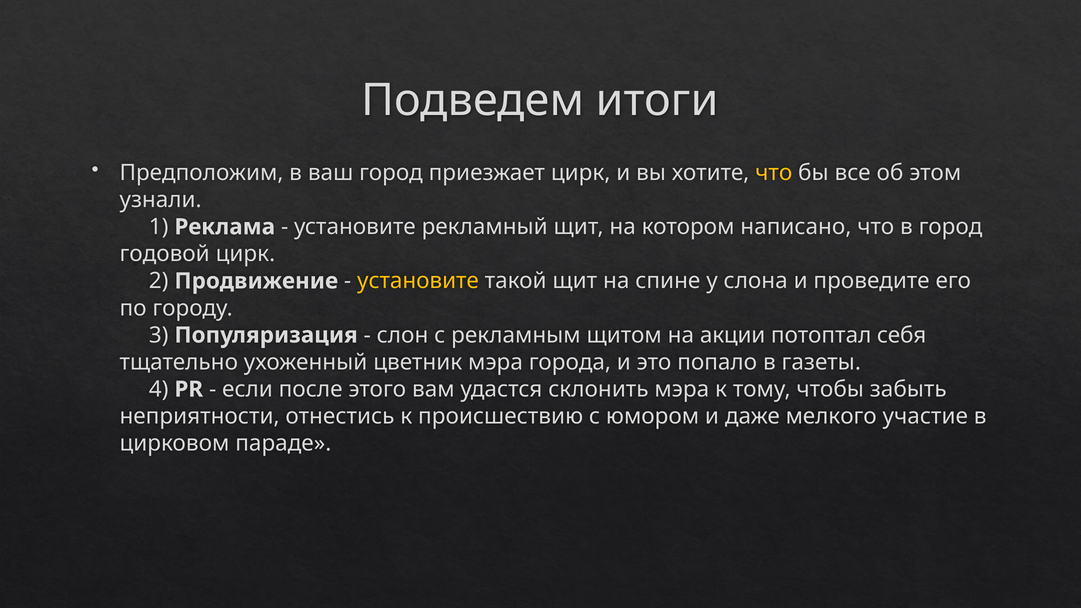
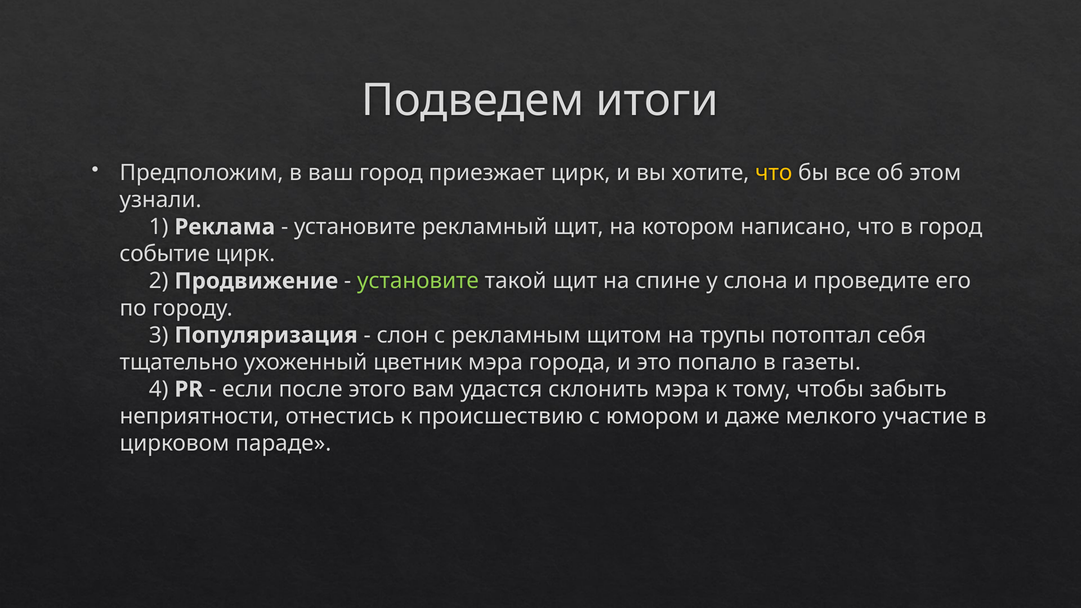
годовой: годовой -> событие
установите at (418, 281) colour: yellow -> light green
акции: акции -> трупы
